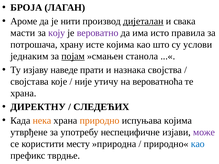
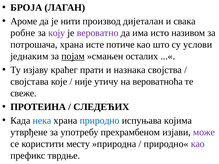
дијеталан underline: present -> none
мaсти: мaсти -> робне
правила: правила -> називом
потрошача храну: храну -> храна
исте којима: којима -> потиче
станола: станола -> осталих
наведе: наведе -> краћег
хрaнa: хрaнa -> свеже
ДИРЕКТНУ: ДИРЕКТНУ -> ПРОТЕИНА
нека colour: orange -> blue
природно colour: orange -> blue
неспецифичне: неспецифичне -> прехрамбеном
као at (198, 144) colour: blue -> purple
